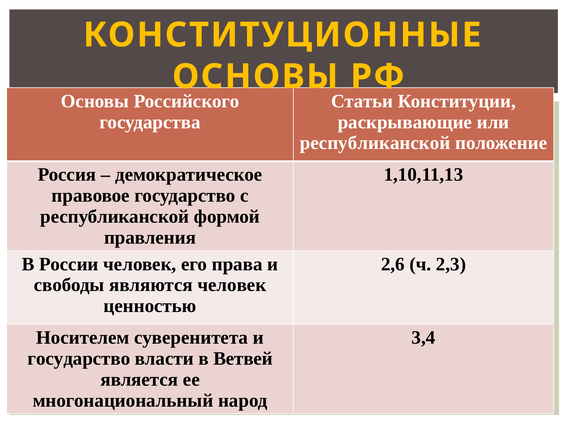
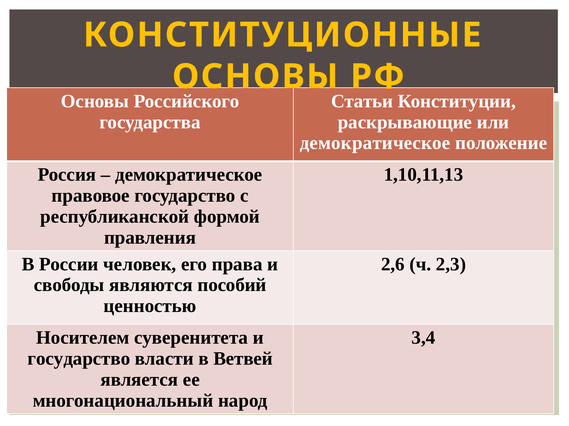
республиканской at (375, 143): республиканской -> демократическое
являются человек: человек -> пособий
